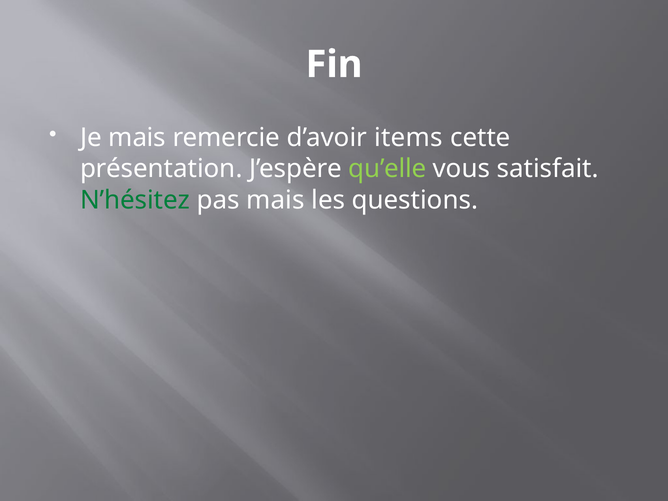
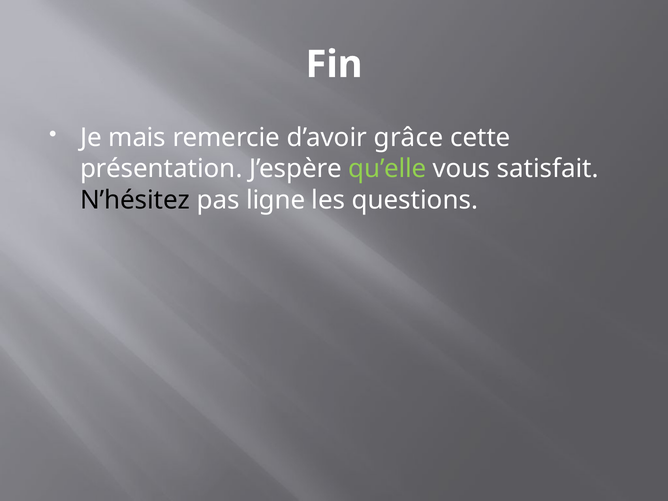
items: items -> grâce
N’hésitez colour: green -> black
pas mais: mais -> ligne
